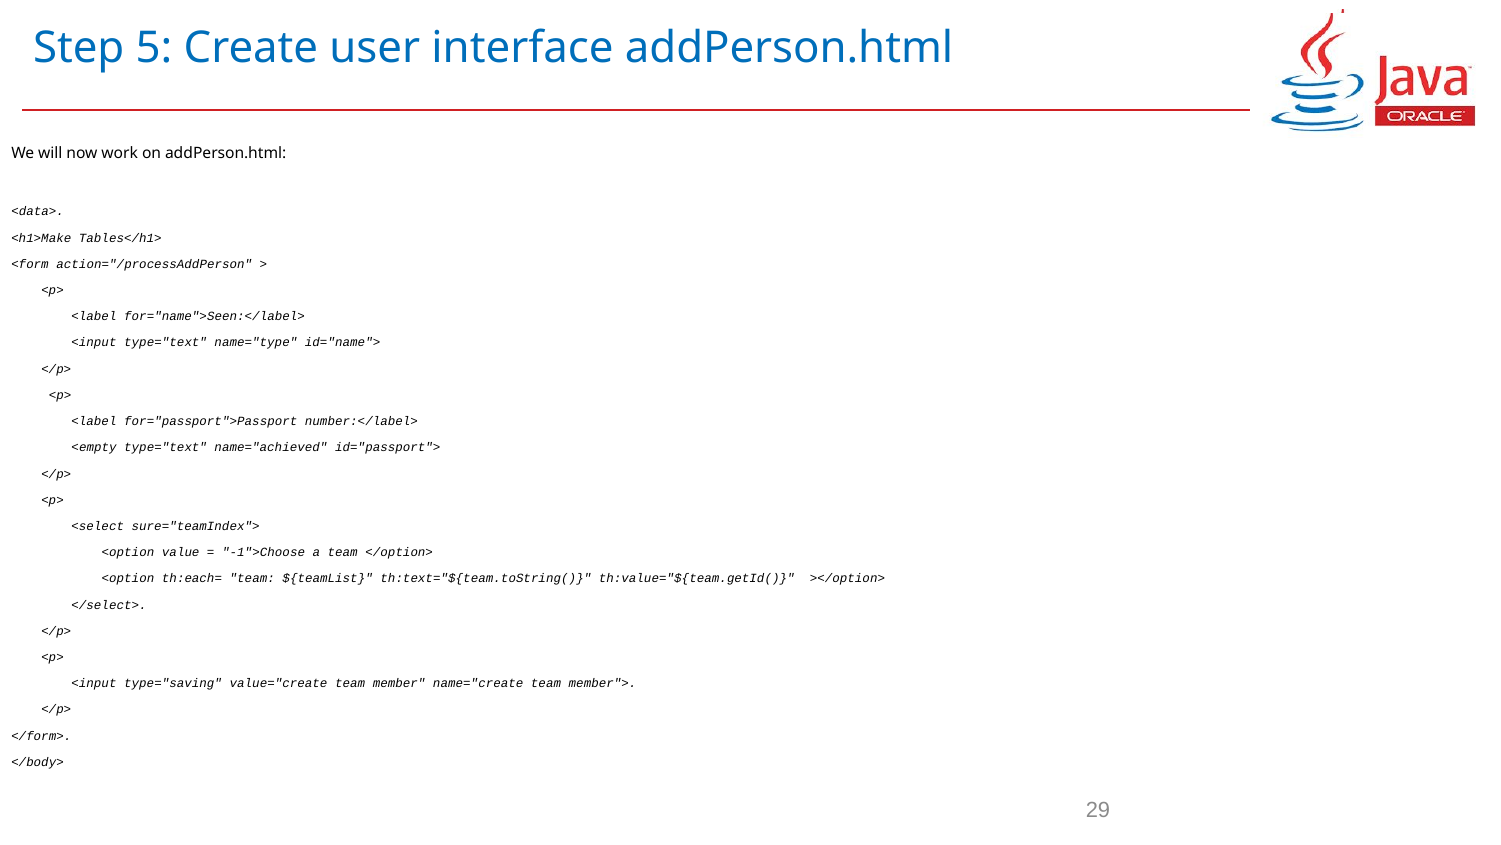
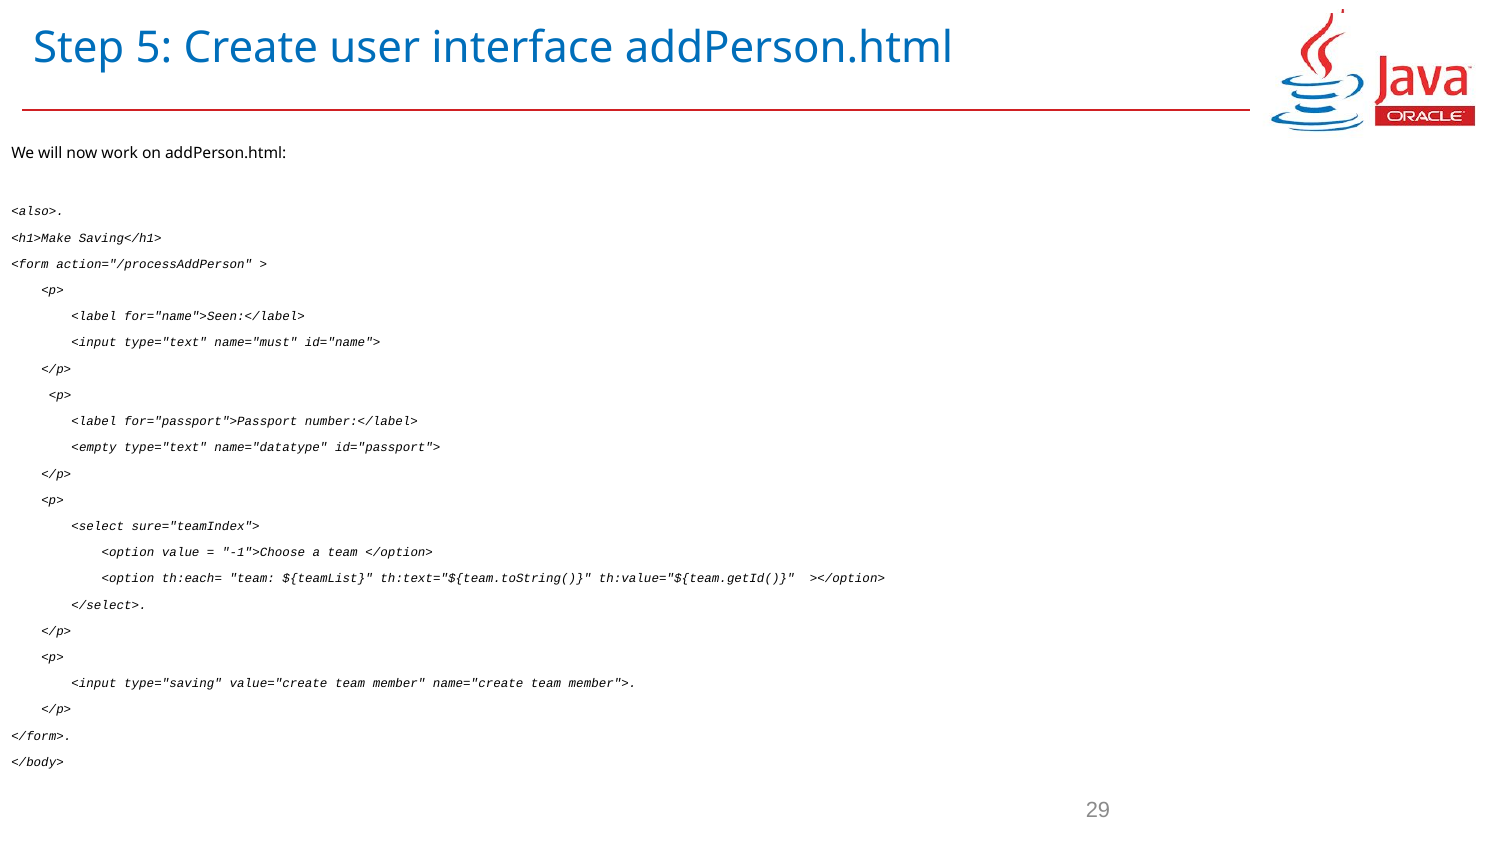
<data>: <data> -> <also>
Tables</h1>: Tables</h1> -> Saving</h1>
name="type: name="type -> name="must
name="achieved: name="achieved -> name="datatype
